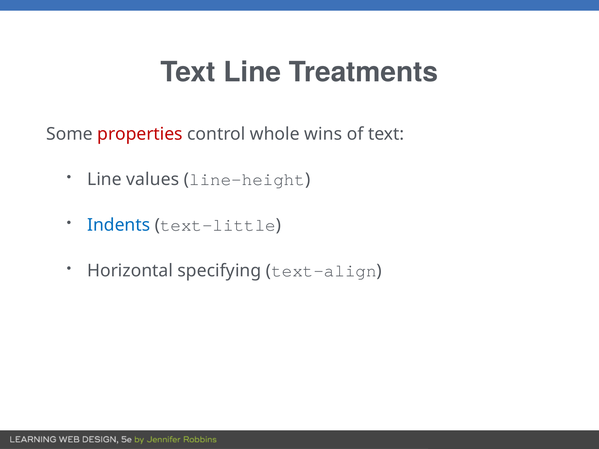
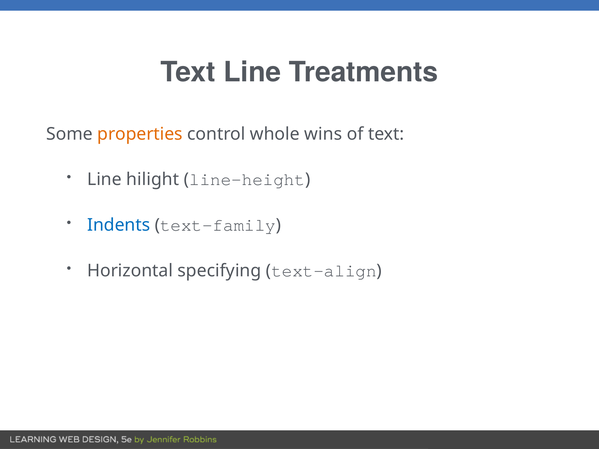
properties colour: red -> orange
values: values -> hilight
text-little: text-little -> text-family
